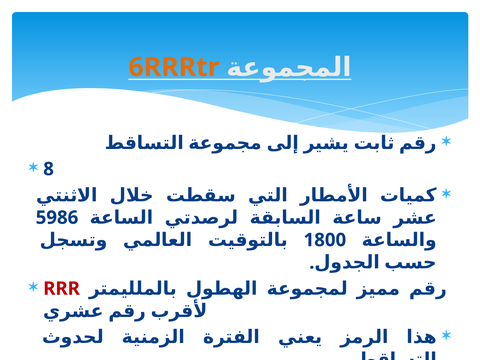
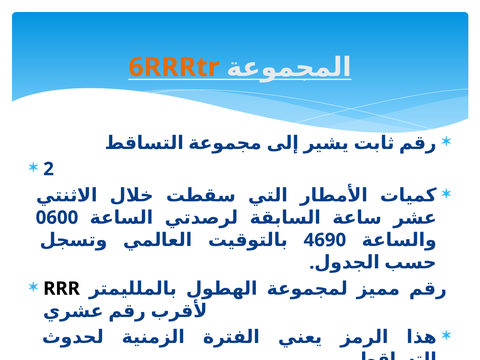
8: 8 -> 2
5986: 5986 -> 0600
1800: 1800 -> 4690
RRR colour: red -> black
